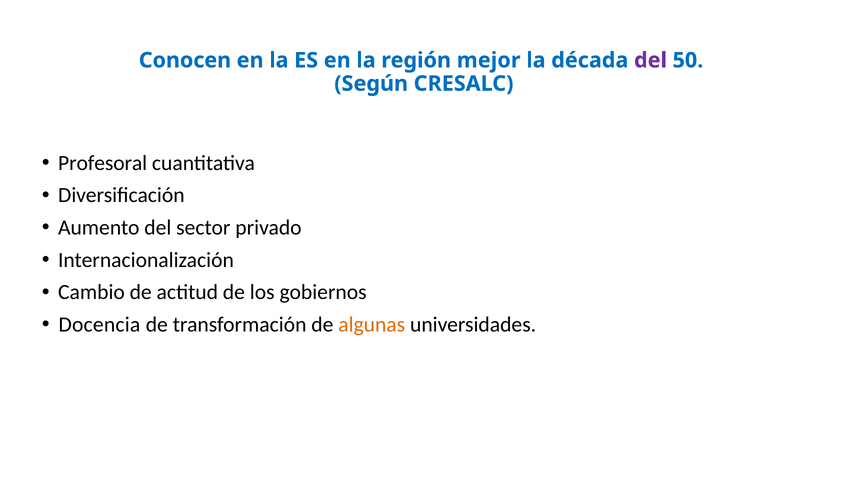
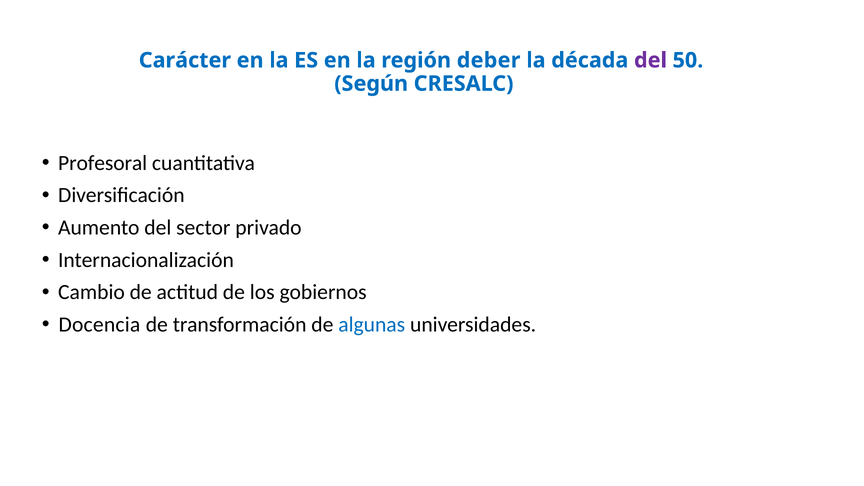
Conocen: Conocen -> Carácter
mejor: mejor -> deber
algunas colour: orange -> blue
